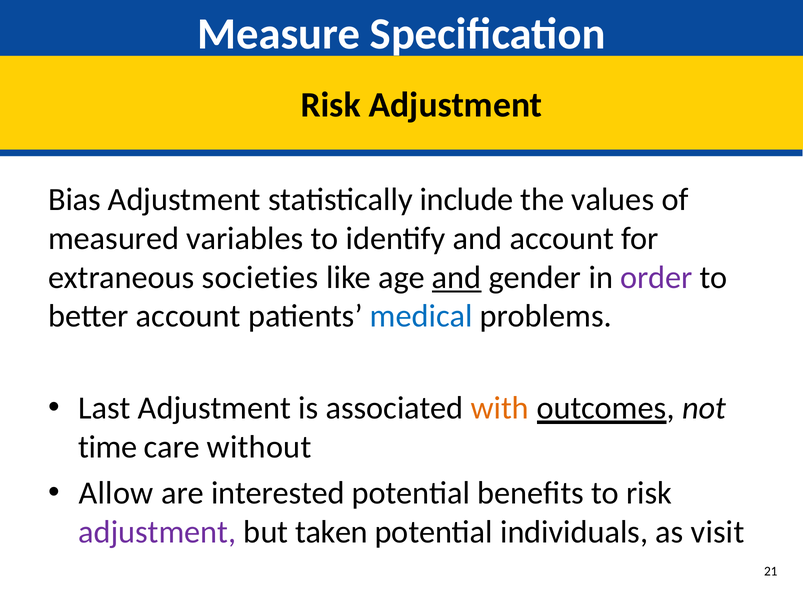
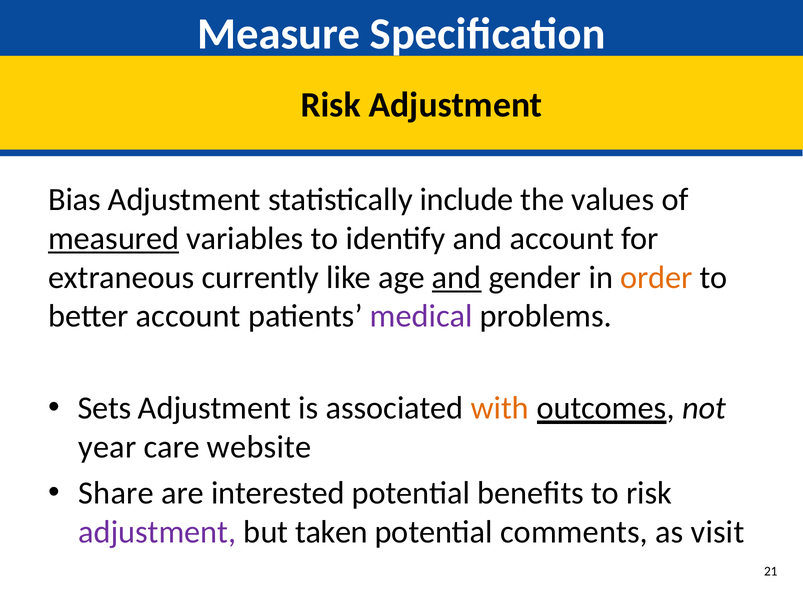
measured underline: none -> present
societies: societies -> currently
order colour: purple -> orange
medical colour: blue -> purple
Last: Last -> Sets
time: time -> year
without: without -> website
Allow: Allow -> Share
individuals: individuals -> comments
